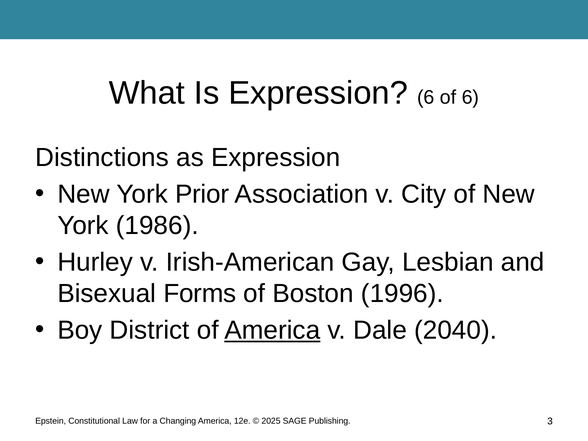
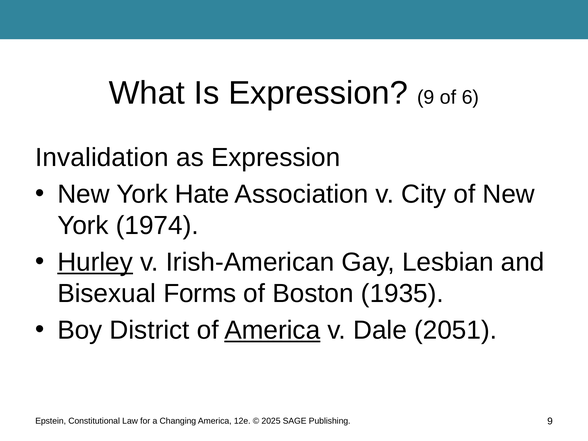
Expression 6: 6 -> 9
Distinctions: Distinctions -> Invalidation
Prior: Prior -> Hate
1986: 1986 -> 1974
Hurley underline: none -> present
1996: 1996 -> 1935
2040: 2040 -> 2051
Publishing 3: 3 -> 9
